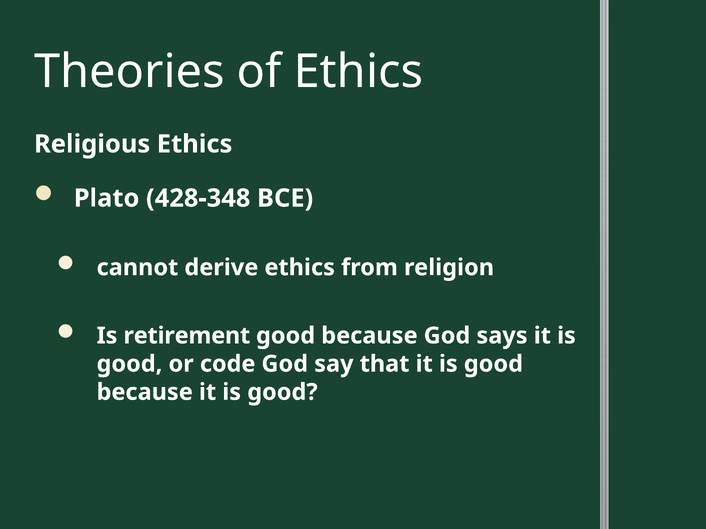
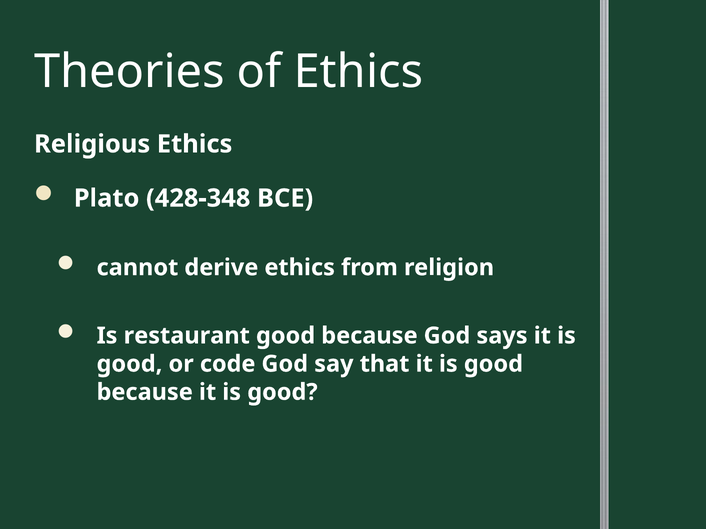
retirement: retirement -> restaurant
